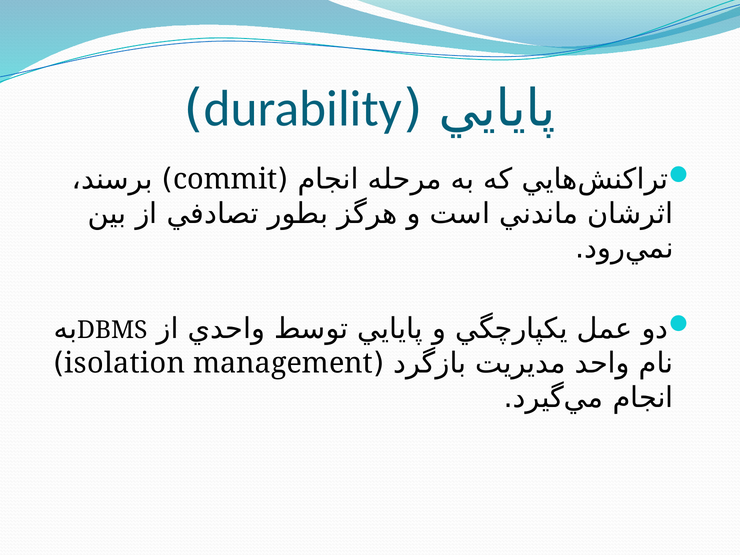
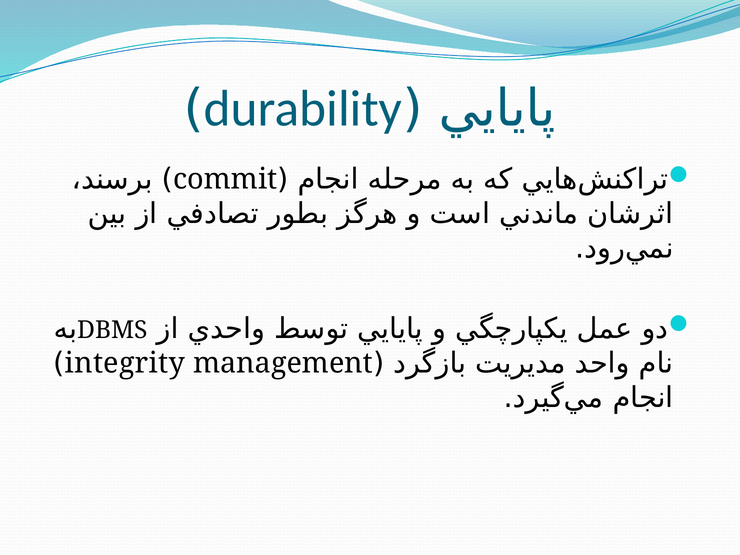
isolation: isolation -> integrity
